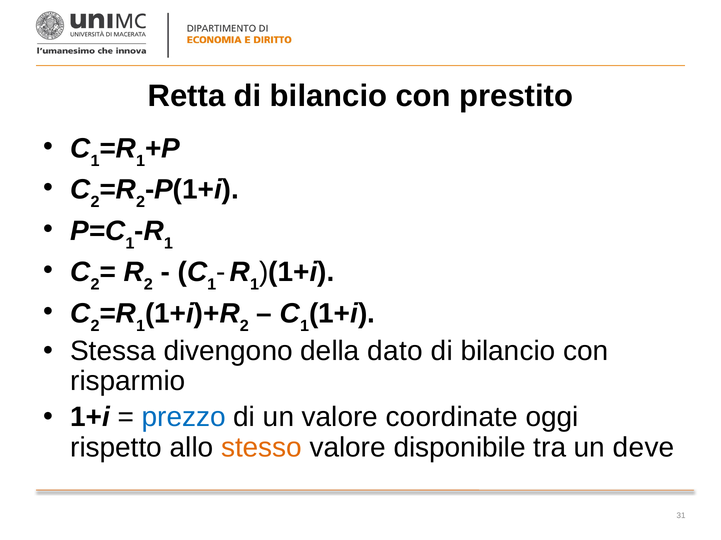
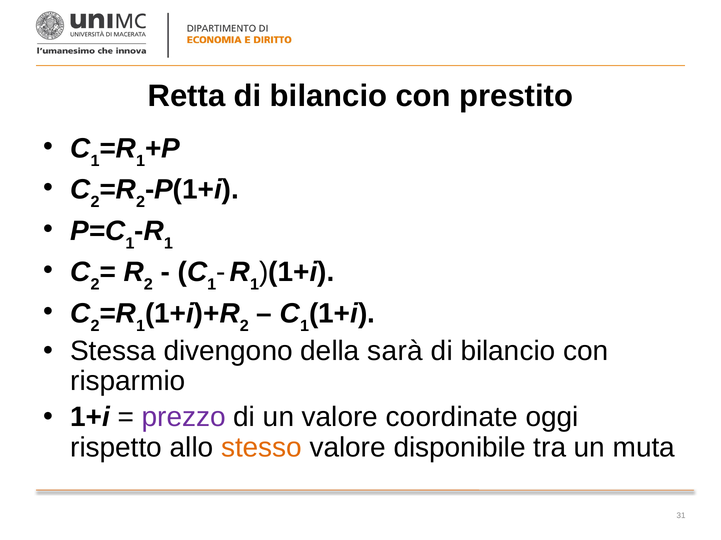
dato: dato -> sarà
prezzo colour: blue -> purple
deve: deve -> muta
